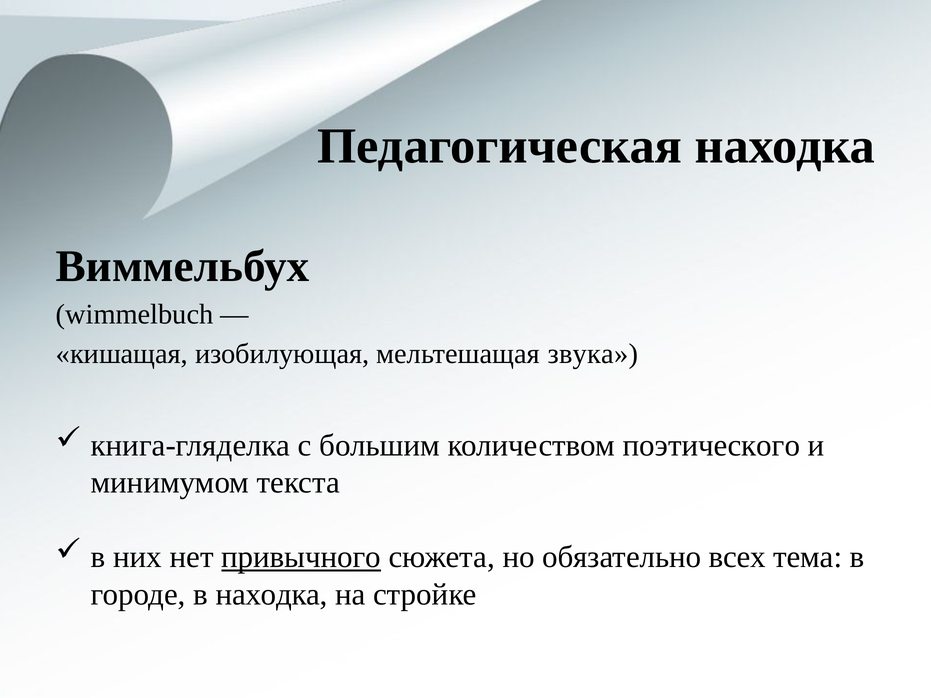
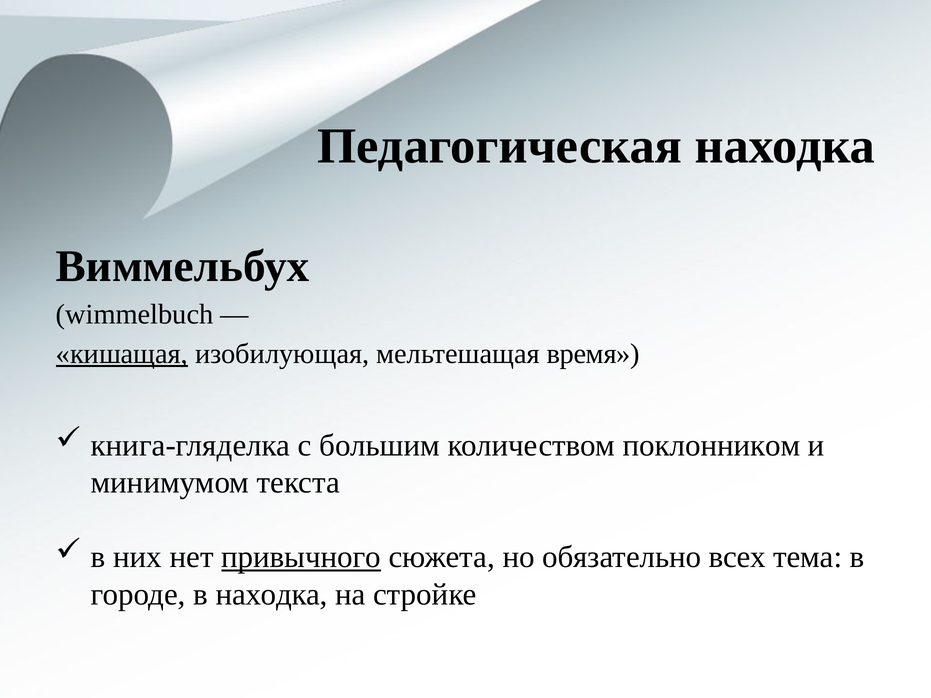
кишащая underline: none -> present
звука: звука -> время
поэтического: поэтического -> поклонником
